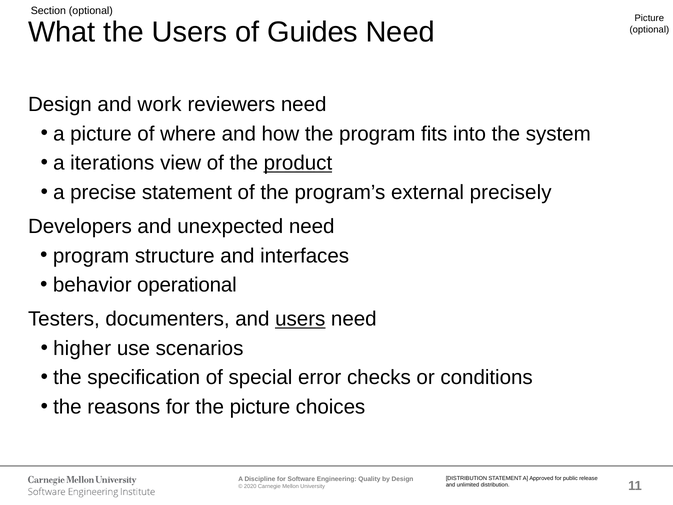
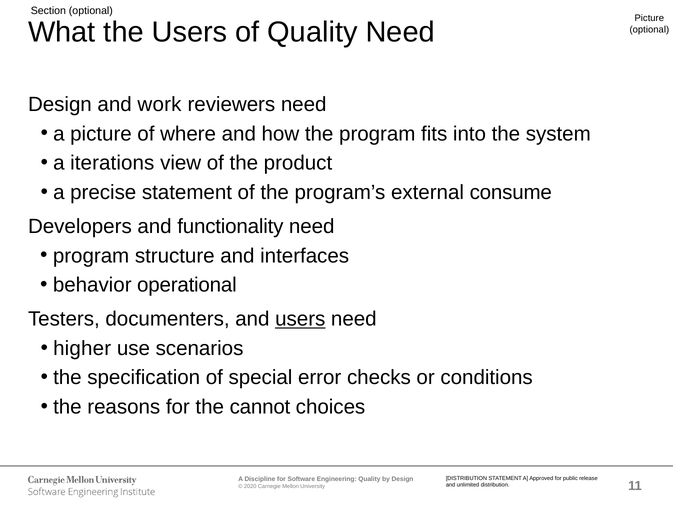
of Guides: Guides -> Quality
product underline: present -> none
precisely: precisely -> consume
unexpected: unexpected -> functionality
the picture: picture -> cannot
